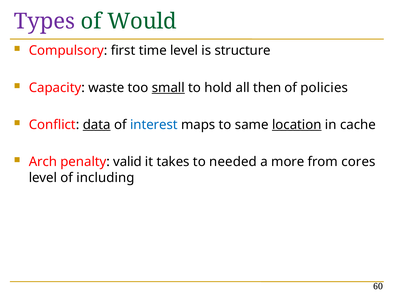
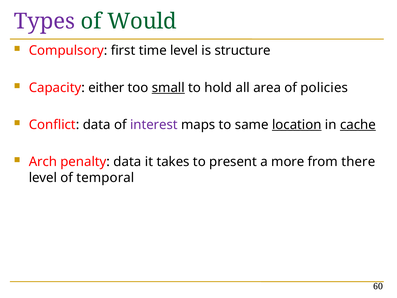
waste: waste -> either
then: then -> area
data at (97, 125) underline: present -> none
interest colour: blue -> purple
cache underline: none -> present
penalty valid: valid -> data
needed: needed -> present
cores: cores -> there
including: including -> temporal
